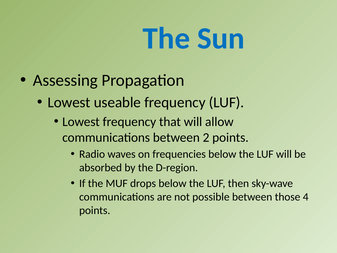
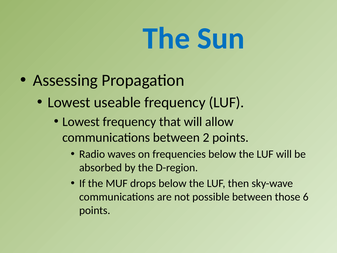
4: 4 -> 6
